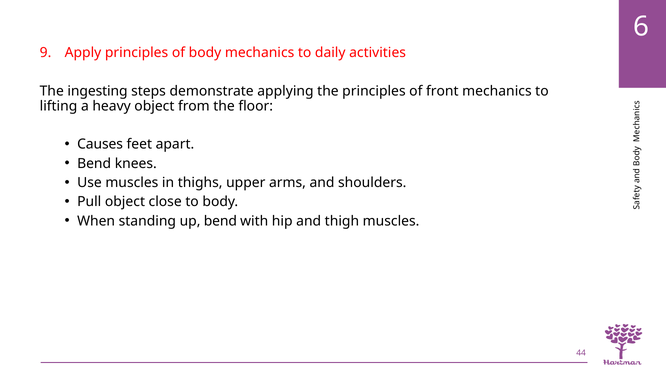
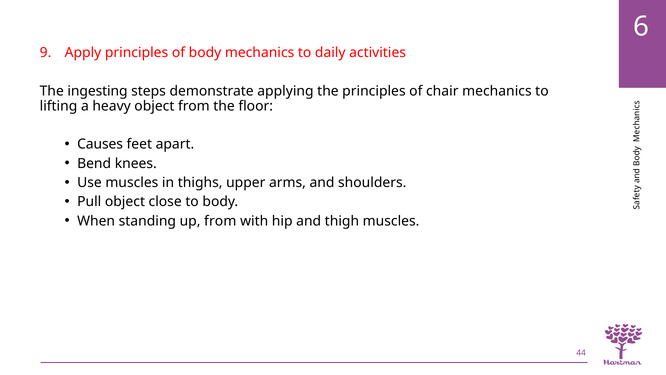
front: front -> chair
up bend: bend -> from
